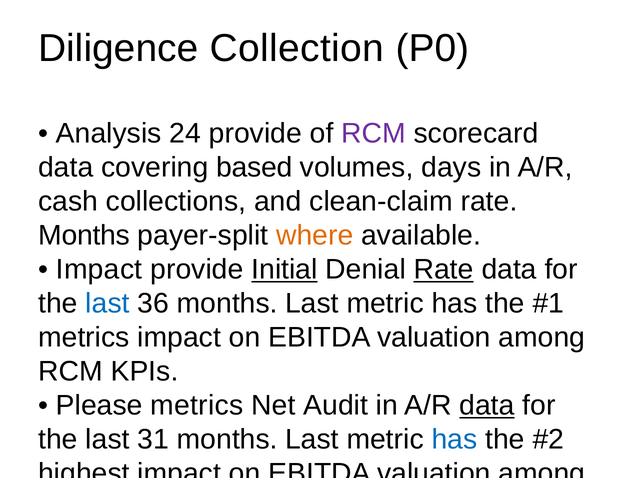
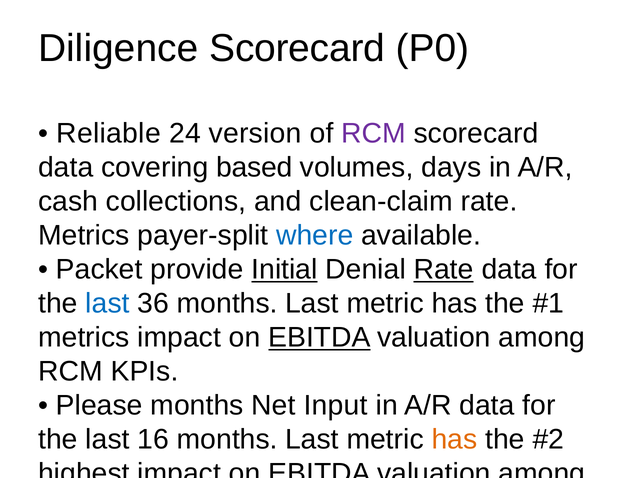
Diligence Collection: Collection -> Scorecard
Analysis: Analysis -> Reliable
24 provide: provide -> version
Months at (84, 236): Months -> Metrics
where colour: orange -> blue
Impact at (99, 270): Impact -> Packet
EBITDA at (319, 338) underline: none -> present
Please metrics: metrics -> months
Audit: Audit -> Input
data at (487, 406) underline: present -> none
31: 31 -> 16
has at (454, 440) colour: blue -> orange
